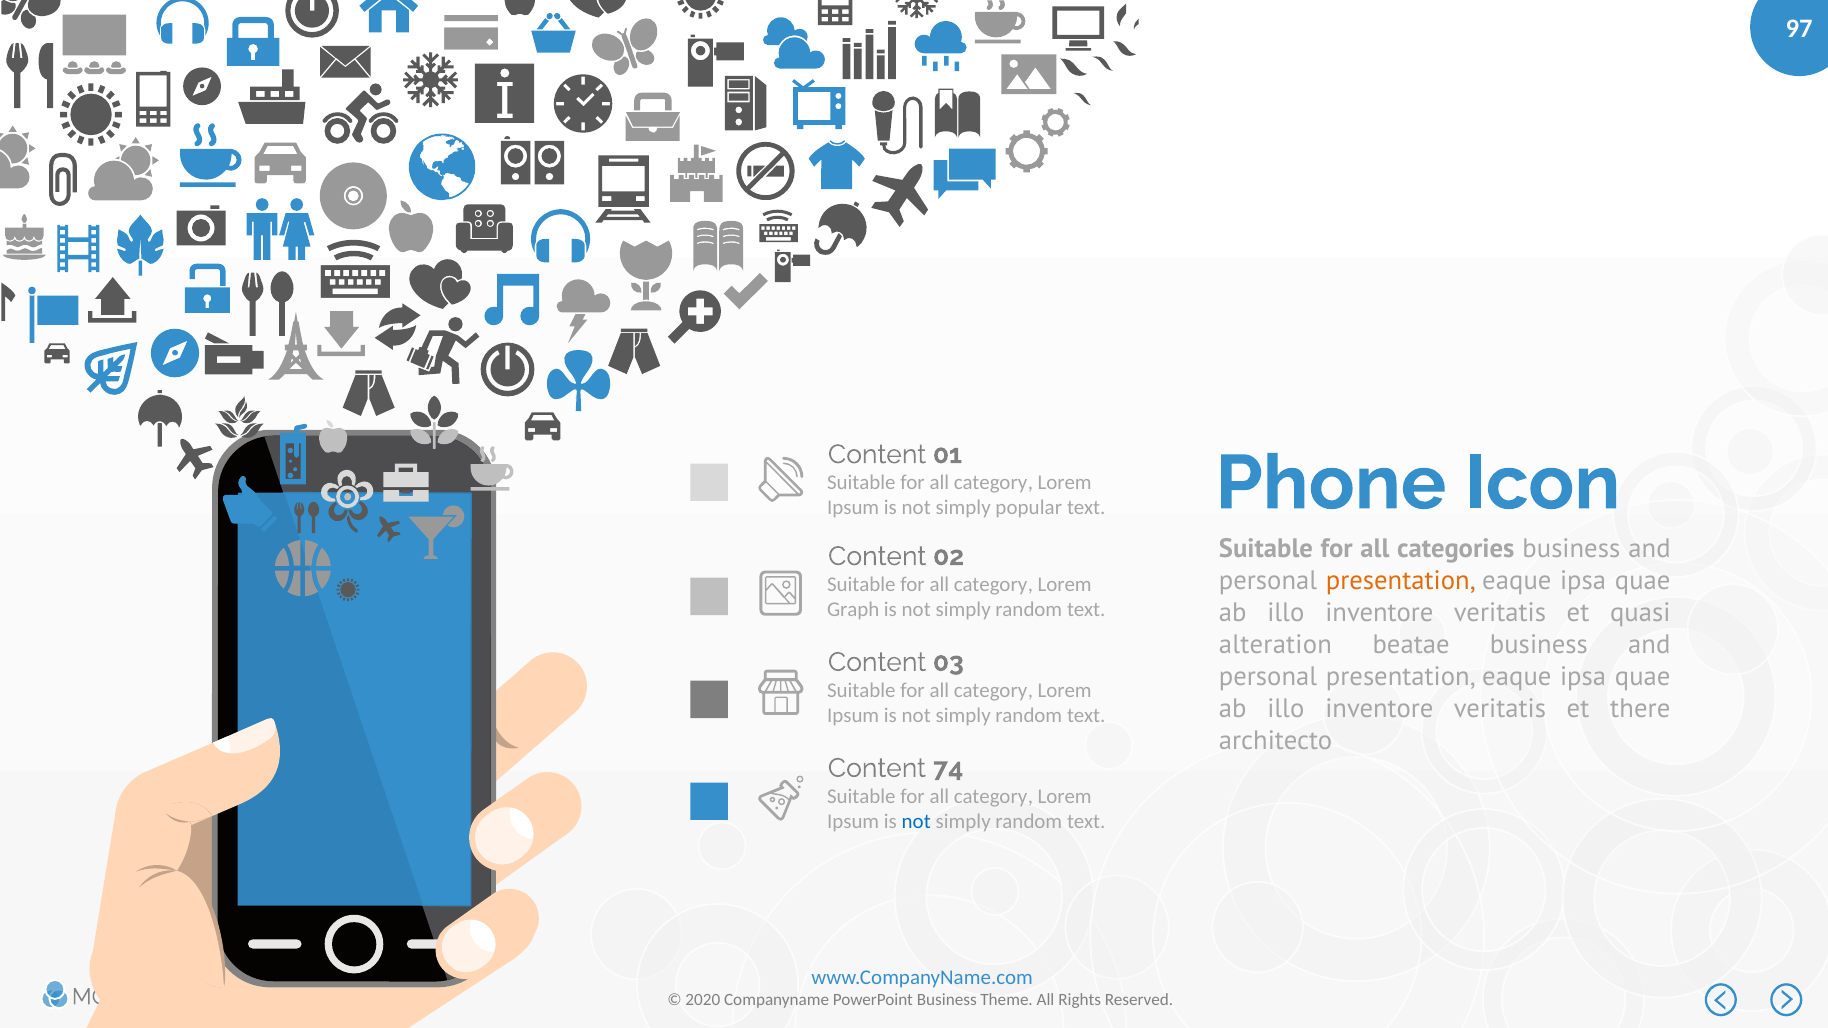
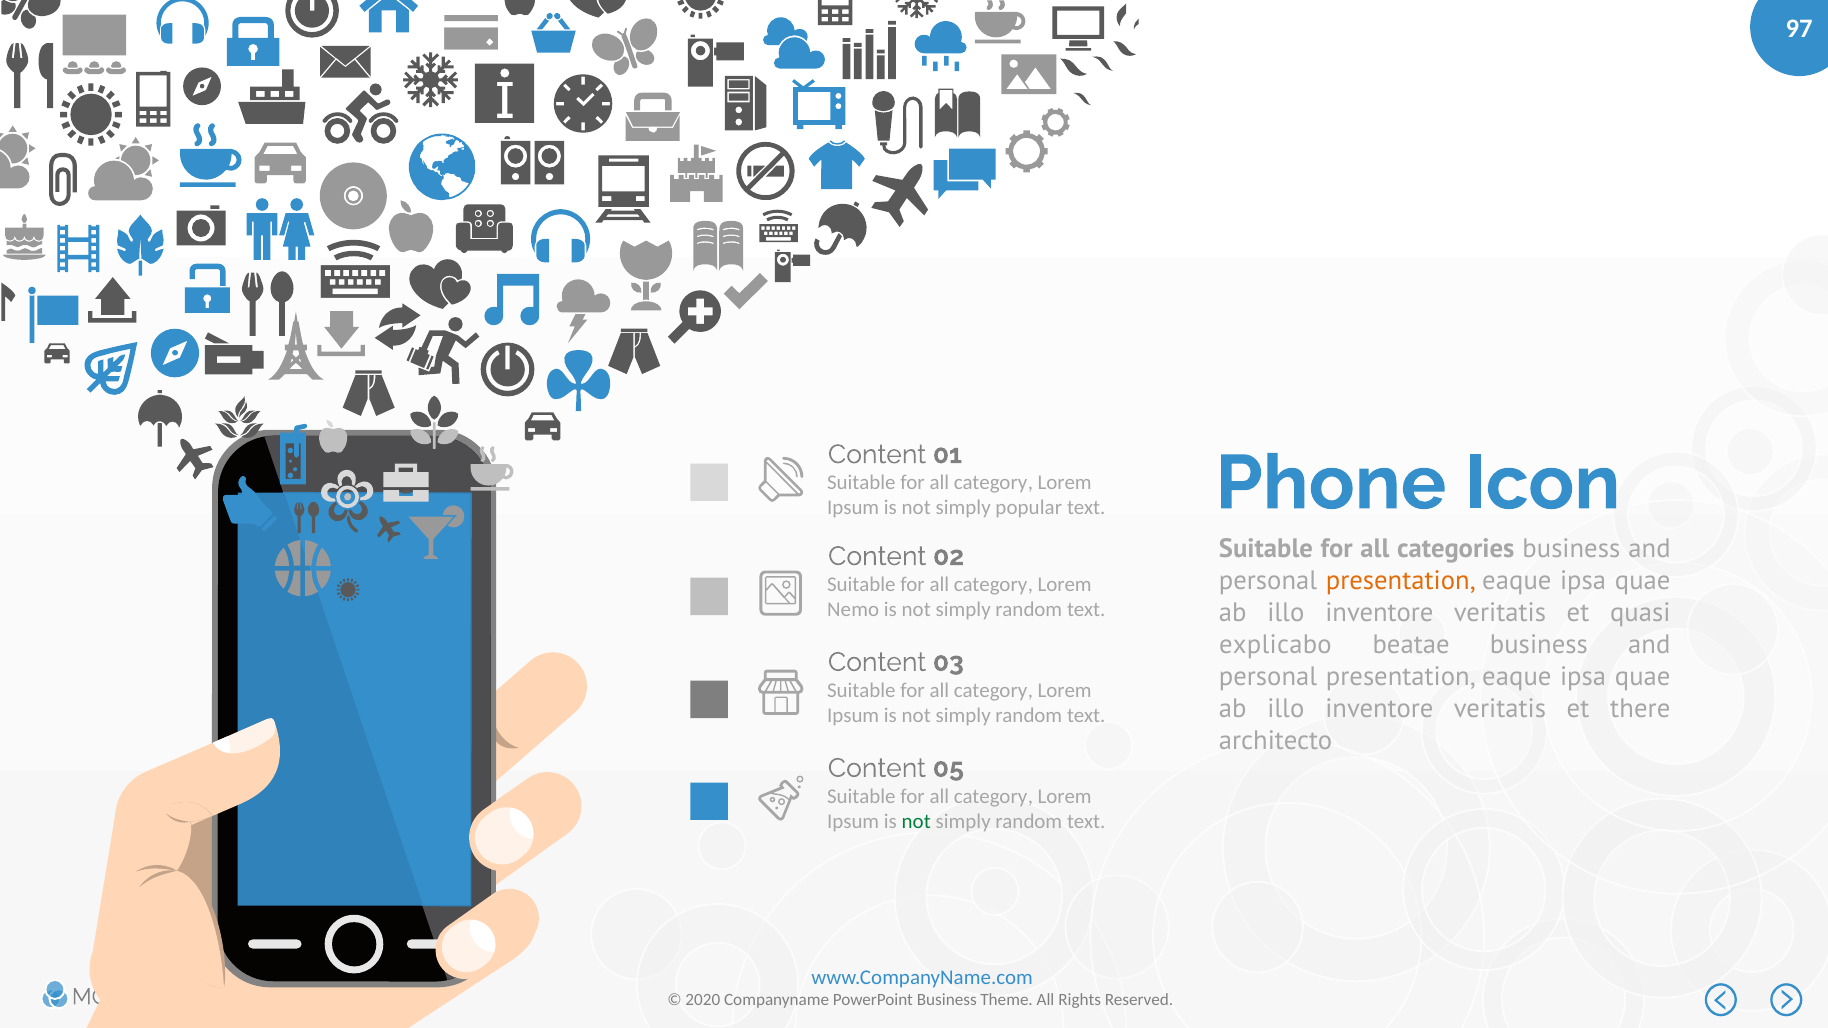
Graph: Graph -> Nemo
alteration: alteration -> explicabo
74: 74 -> 05
not at (916, 822) colour: blue -> green
